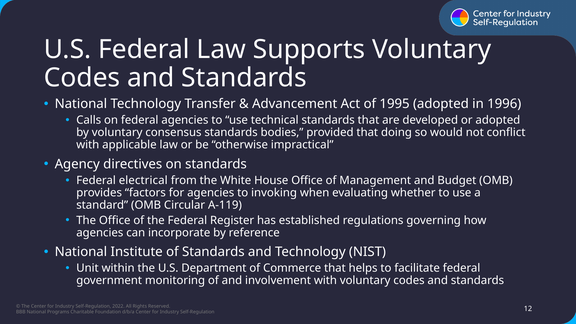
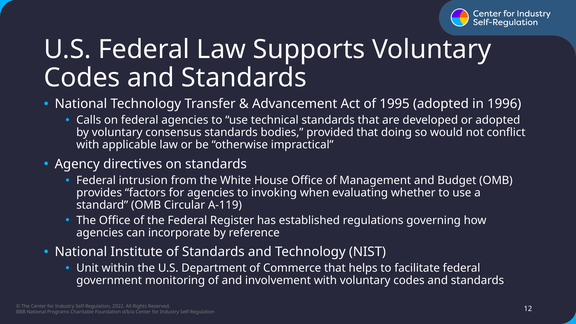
electrical: electrical -> intrusion
